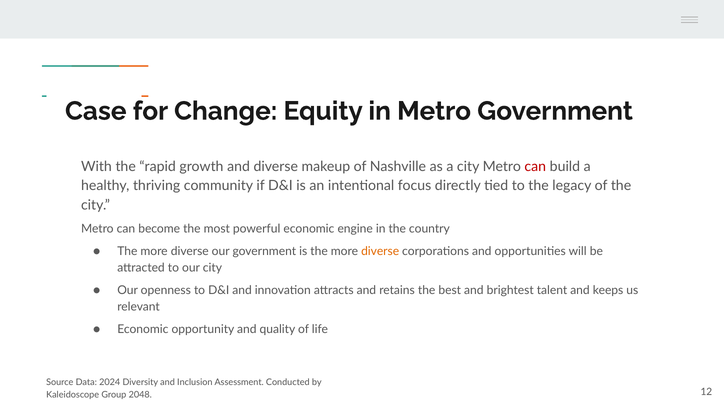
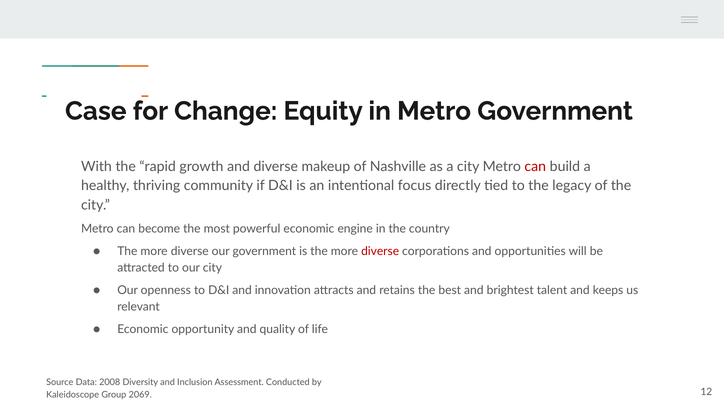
diverse at (380, 252) colour: orange -> red
2024: 2024 -> 2008
2048: 2048 -> 2069
